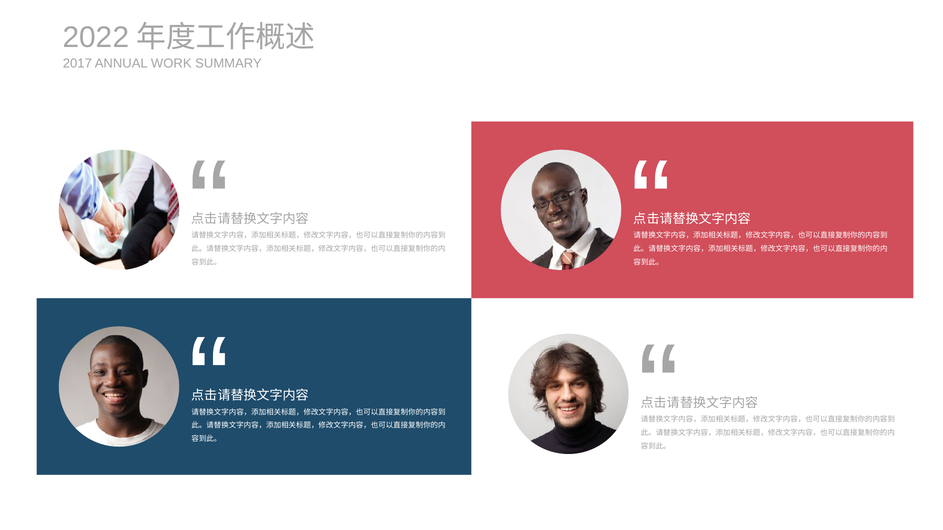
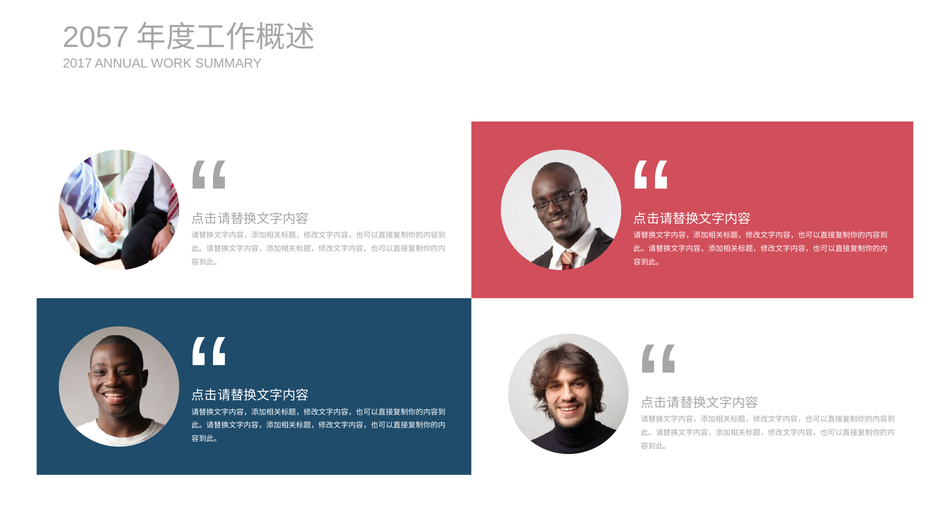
2022: 2022 -> 2057
